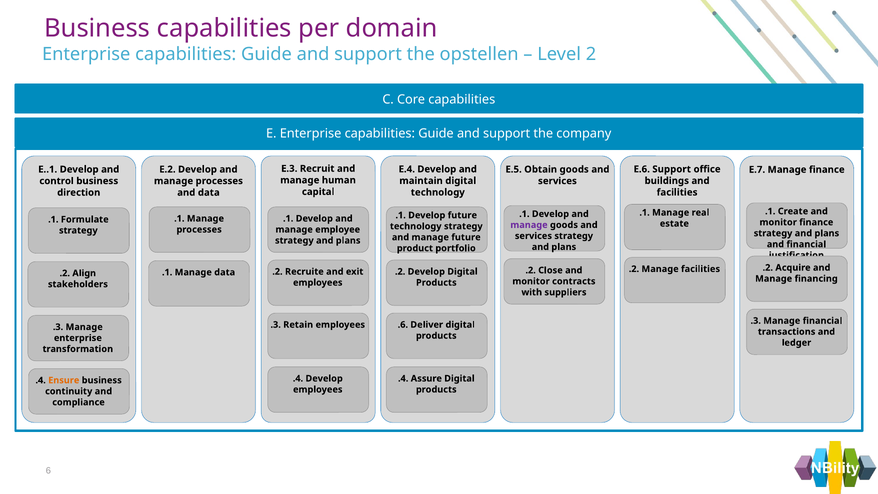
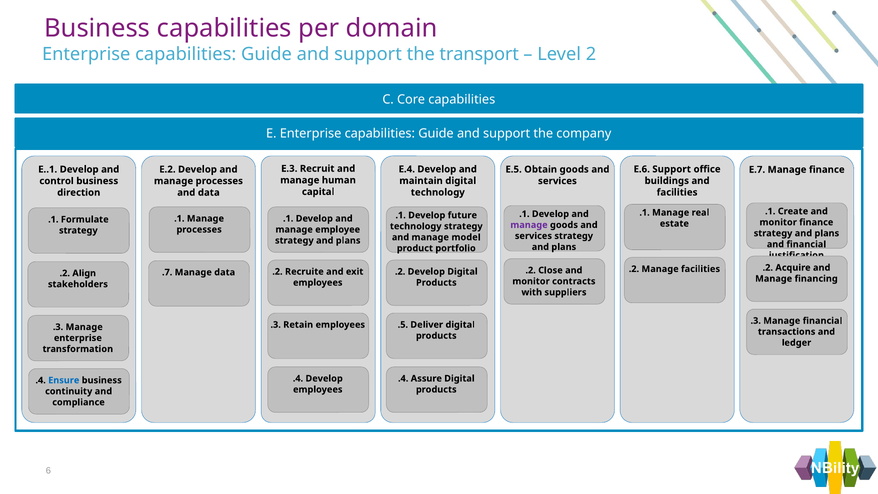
opstellen: opstellen -> transport
manage future: future -> model
.1 at (167, 272): .1 -> .7
.6: .6 -> .5
Ensure colour: orange -> blue
